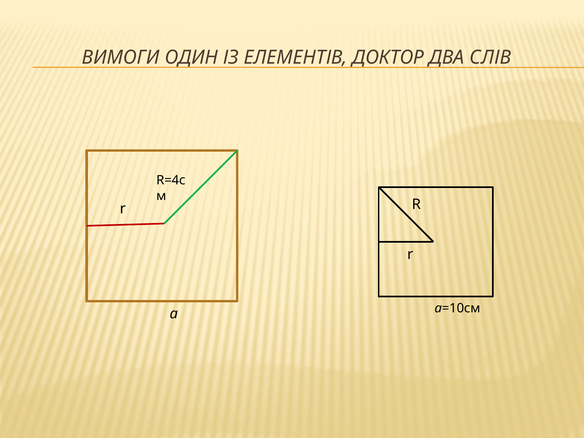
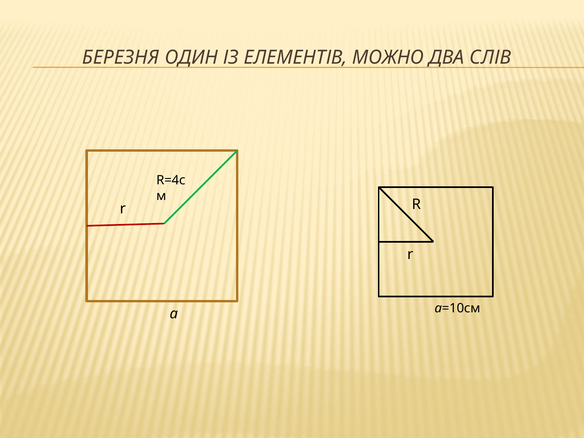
ВИМОГИ: ВИМОГИ -> БЕРЕЗНЯ
ДОКТОР: ДОКТОР -> МОЖНО
